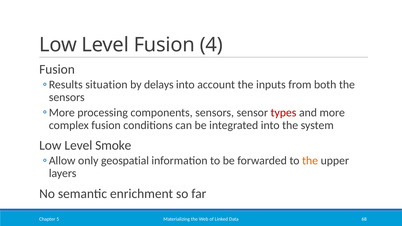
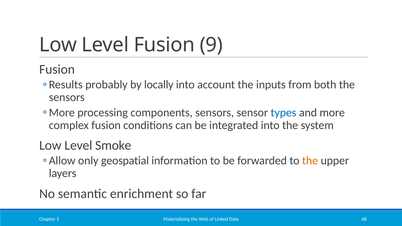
4: 4 -> 9
situation: situation -> probably
delays: delays -> locally
types colour: red -> blue
